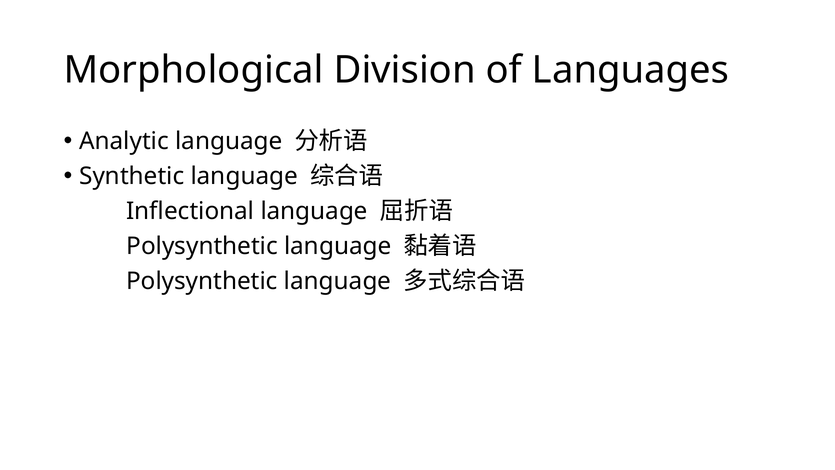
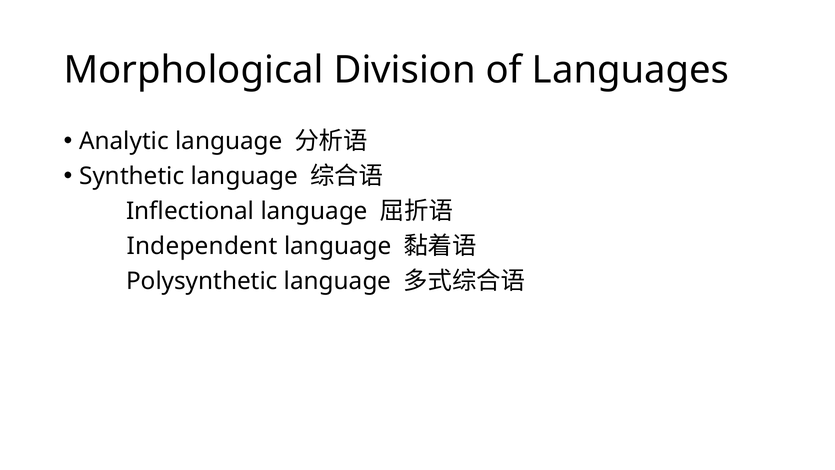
Polysynthetic at (202, 246): Polysynthetic -> Independent
